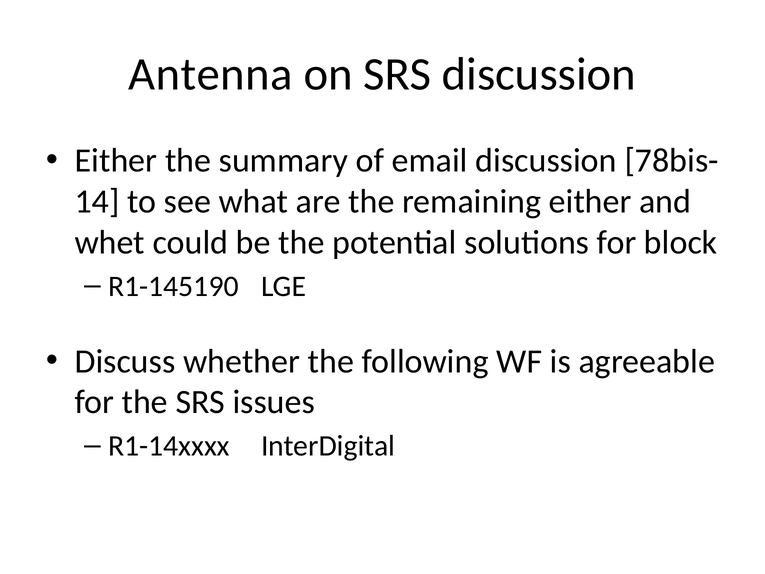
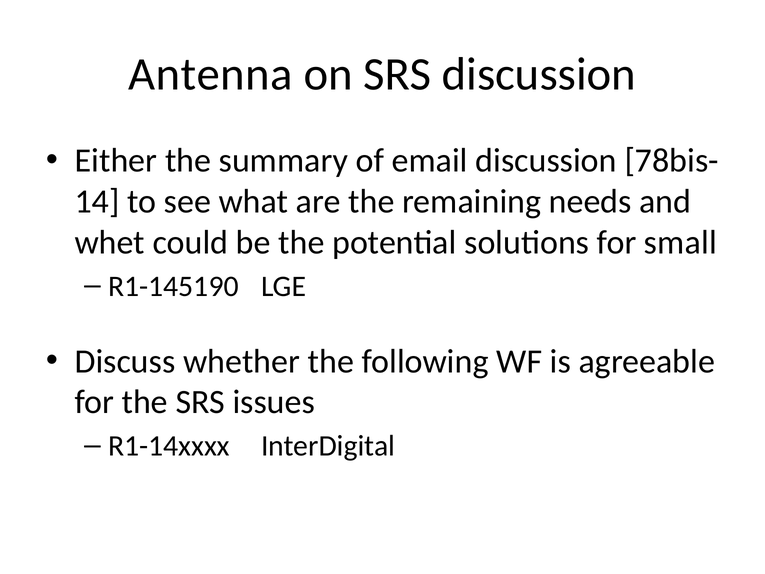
remaining either: either -> needs
block: block -> small
